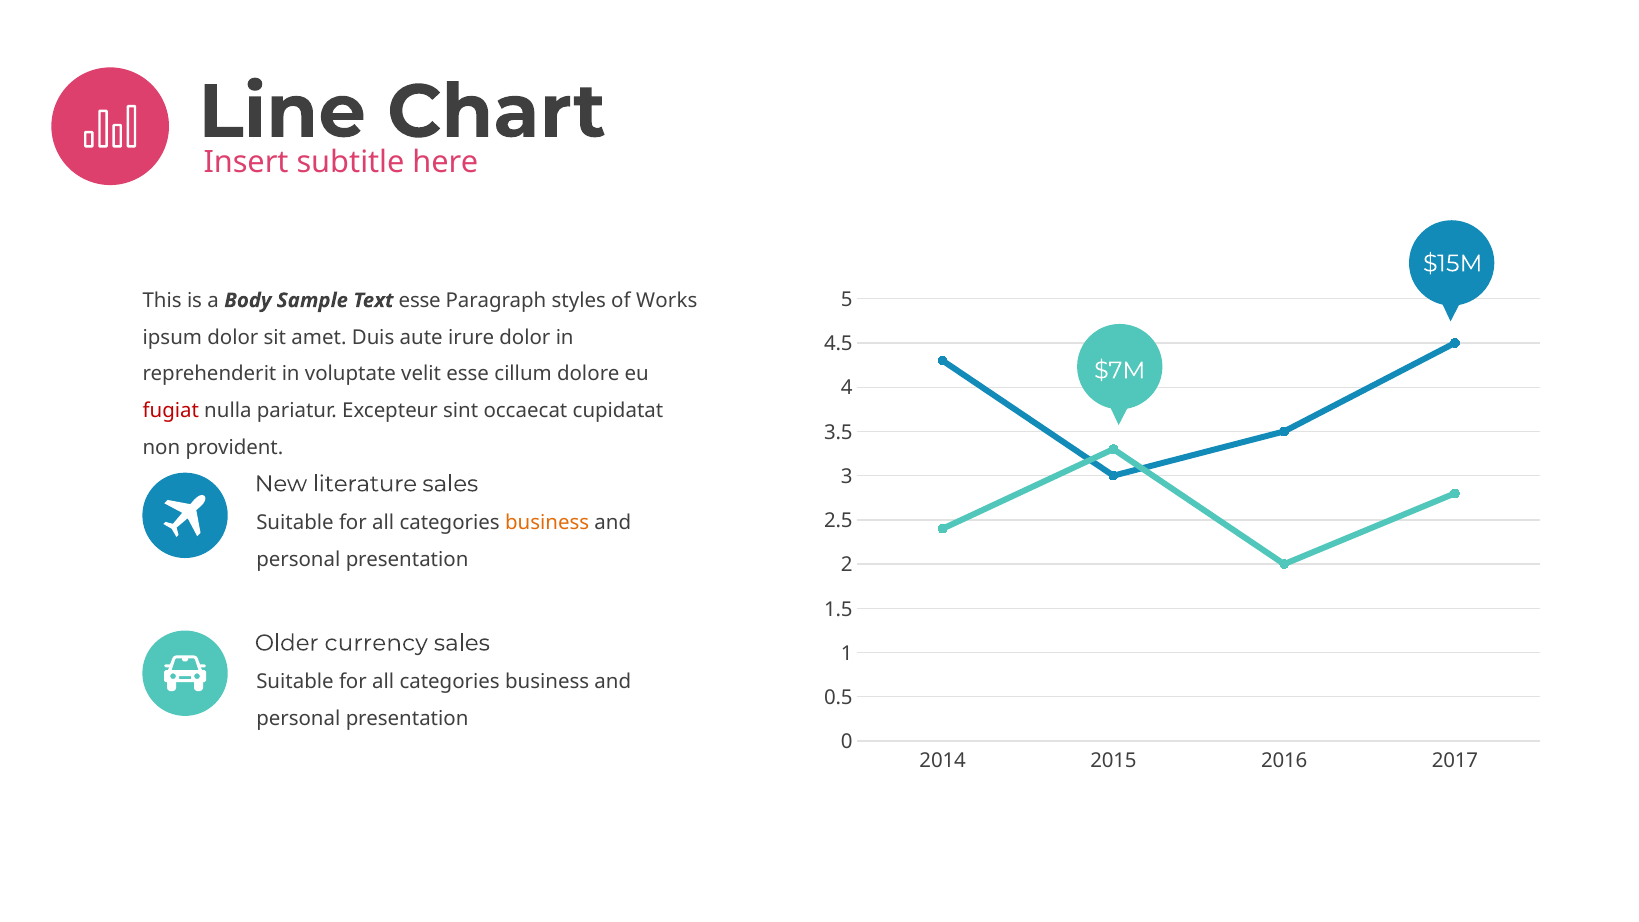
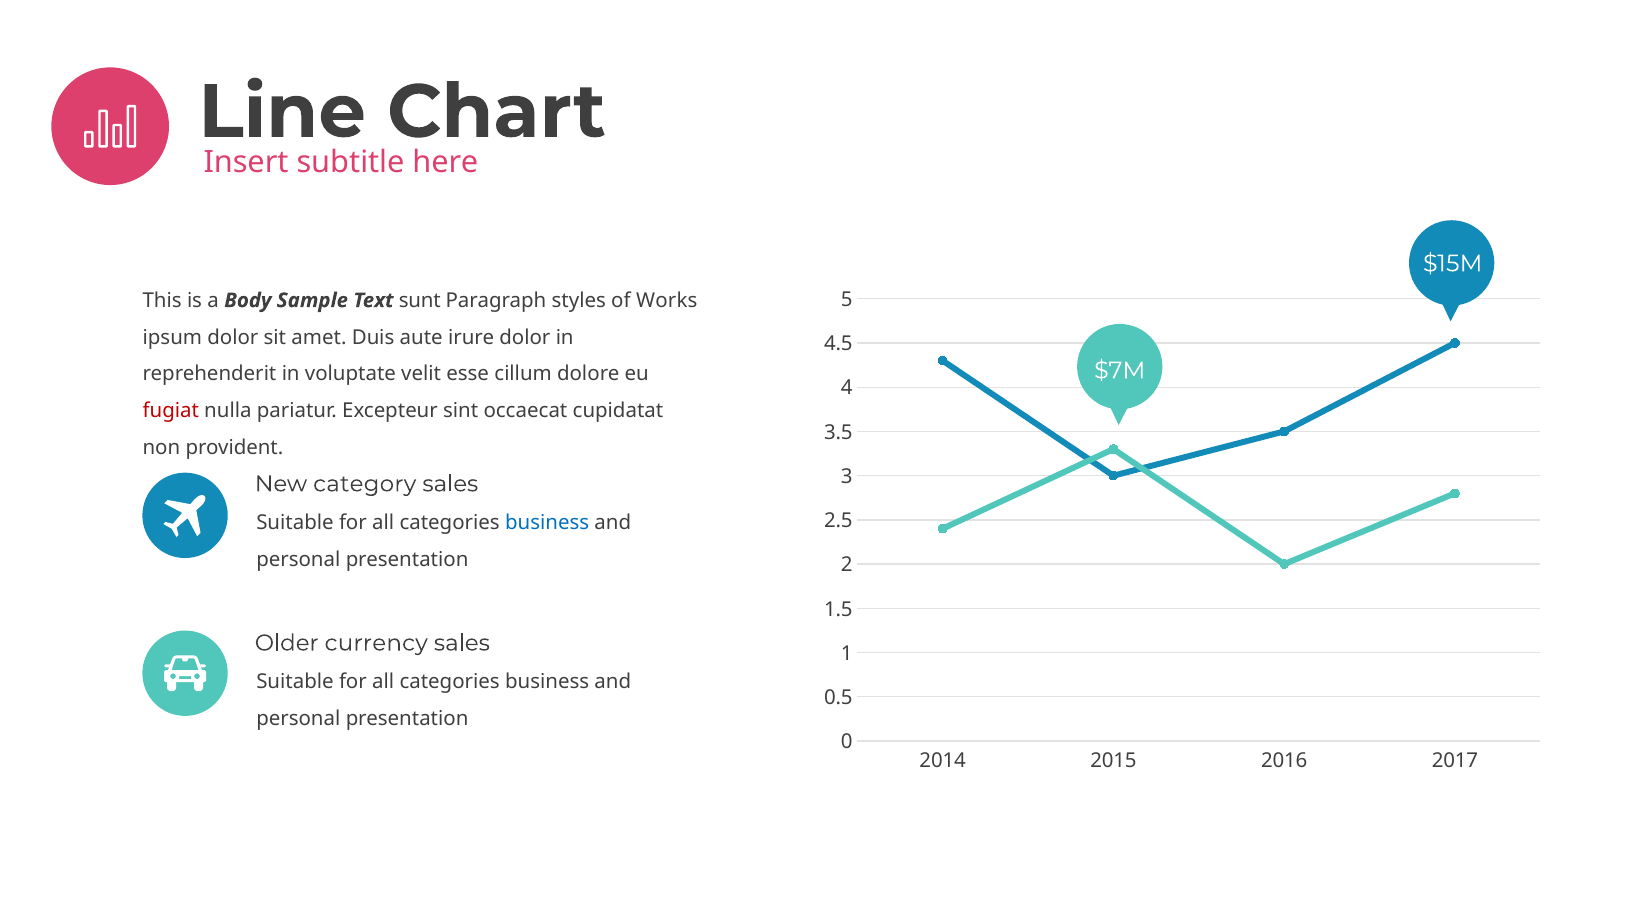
Text esse: esse -> sunt
literature: literature -> category
business at (547, 523) colour: orange -> blue
